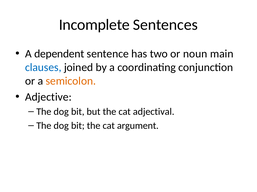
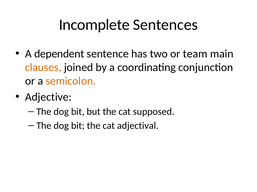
noun: noun -> team
clauses colour: blue -> orange
adjectival: adjectival -> supposed
argument: argument -> adjectival
